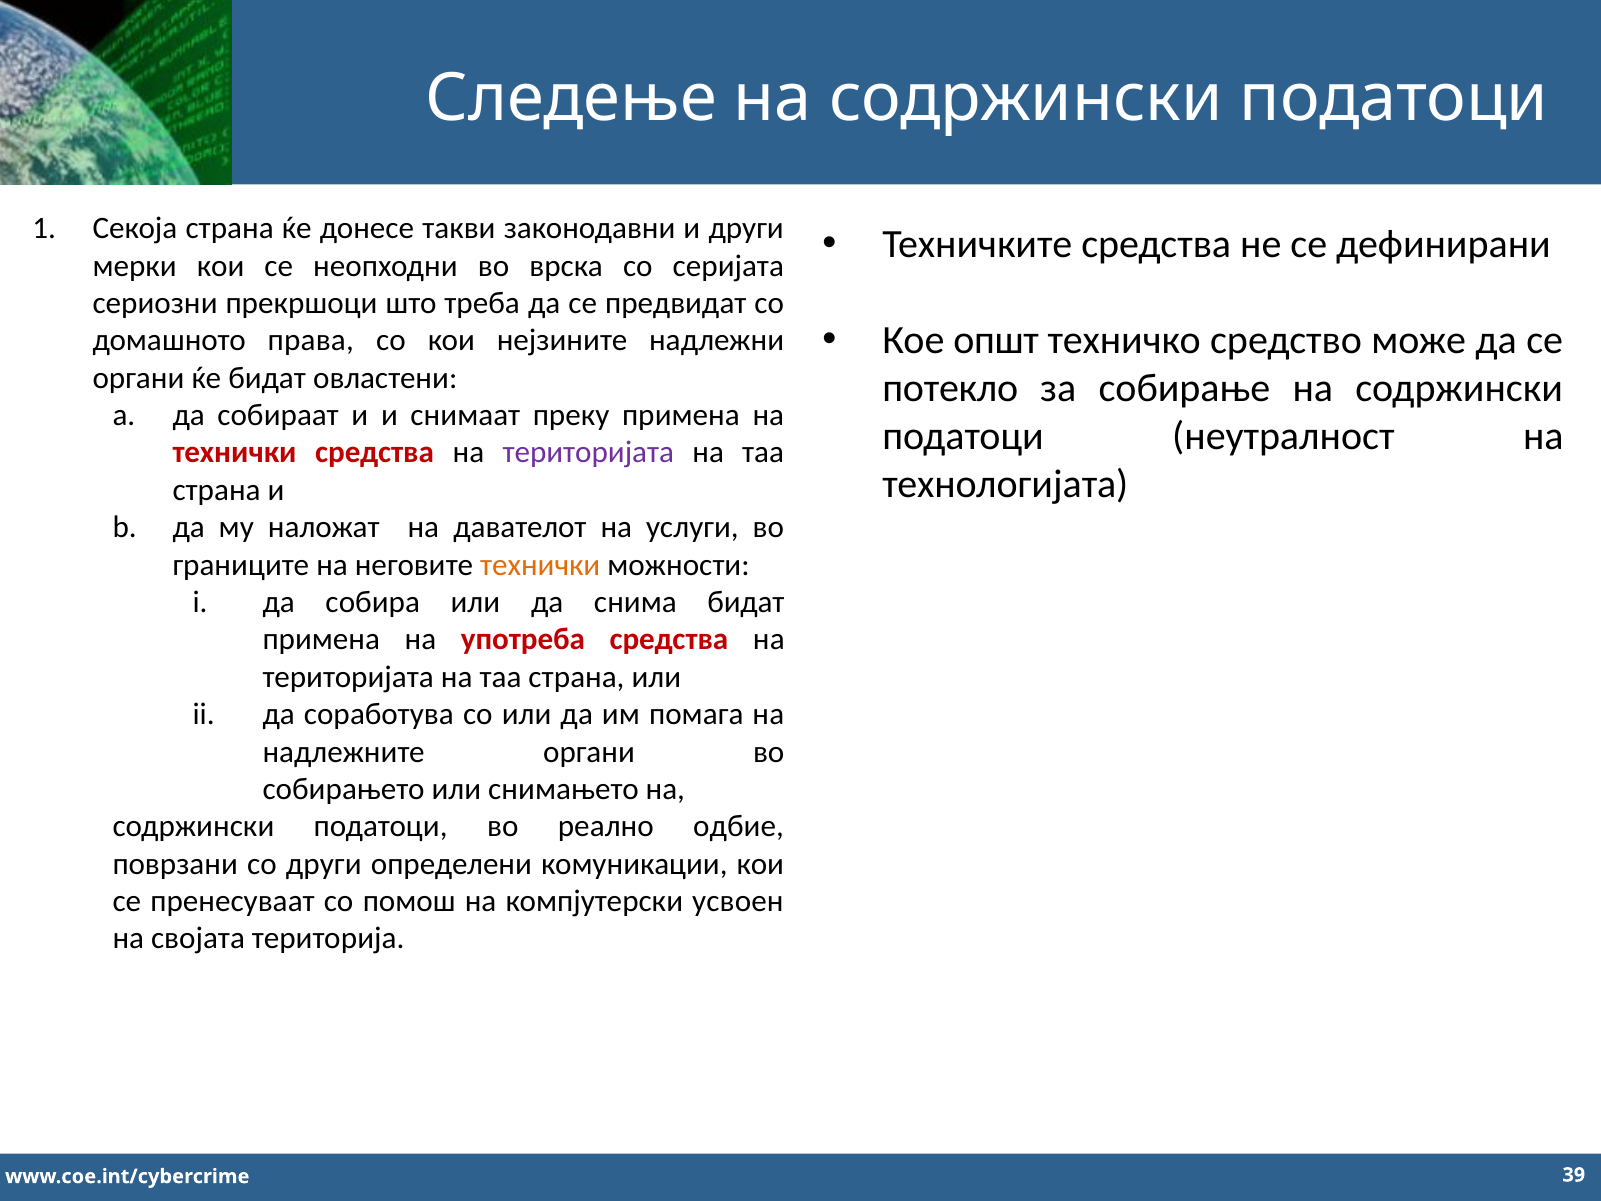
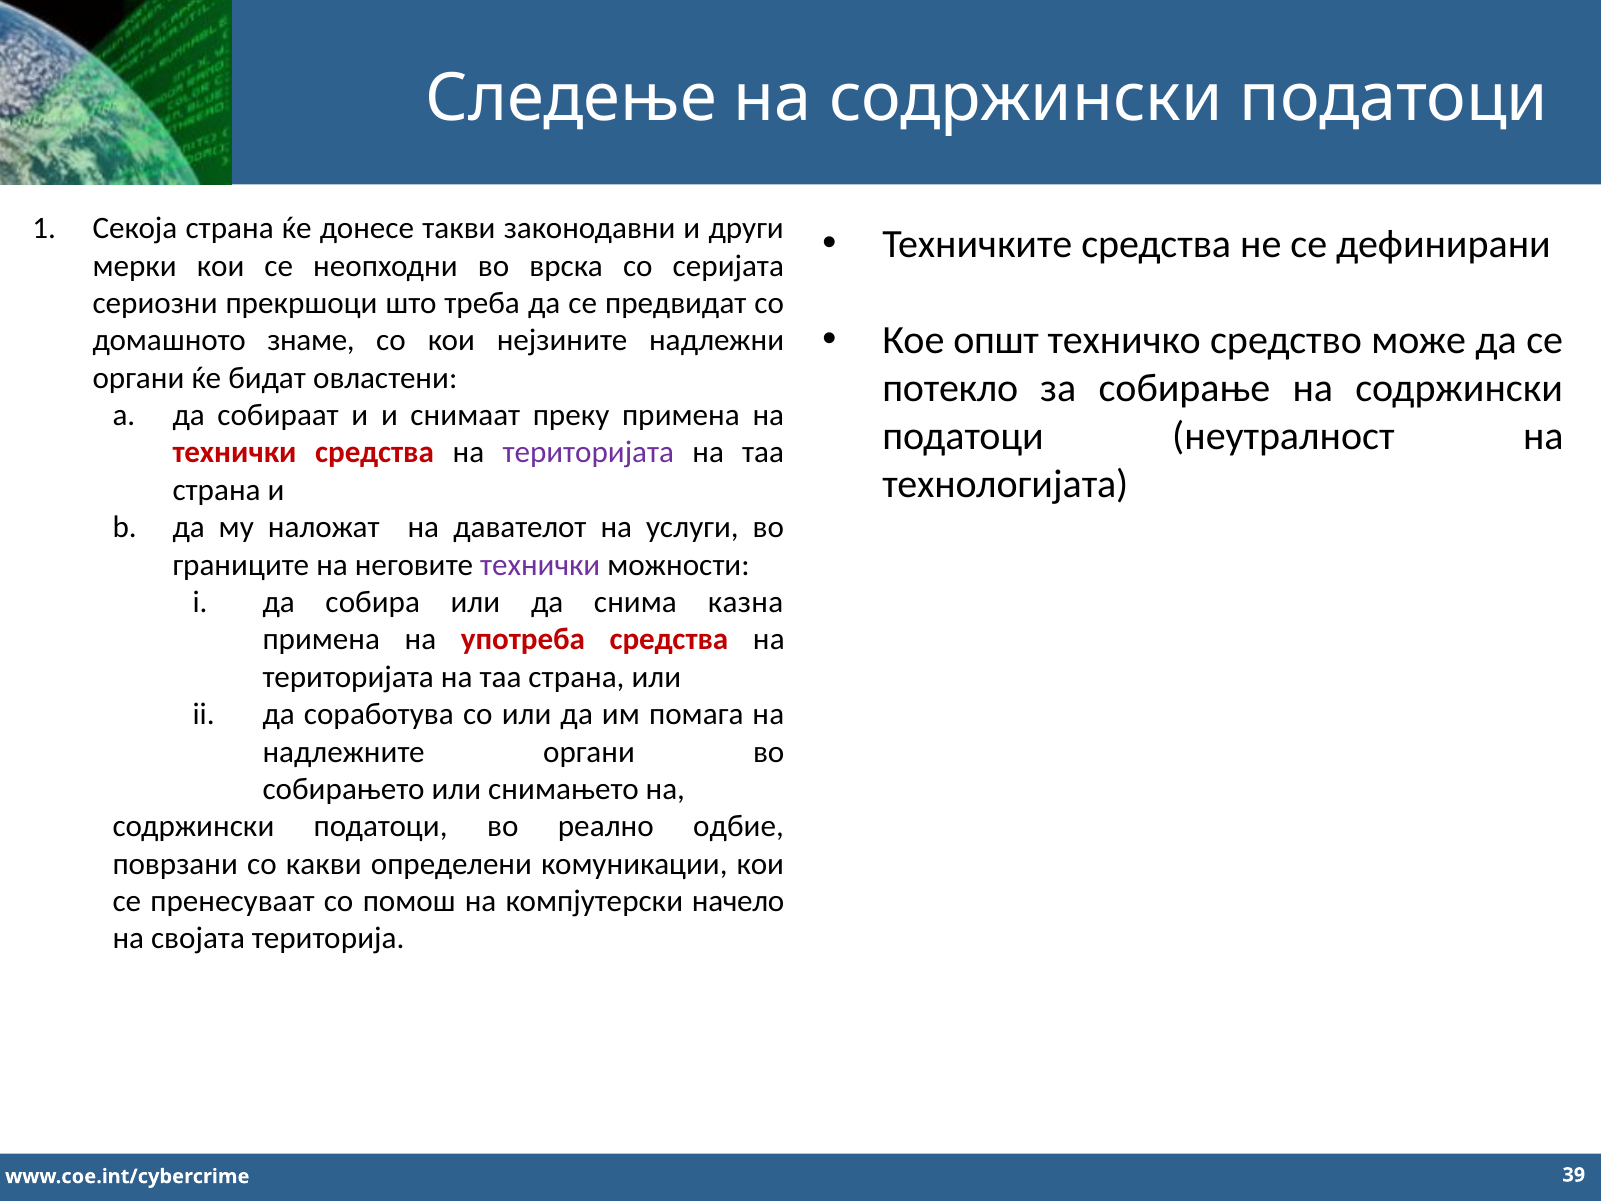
права: права -> знаме
технички at (540, 565) colour: orange -> purple
снима бидат: бидат -> казна
со други: други -> какви
усвоен: усвоен -> начело
